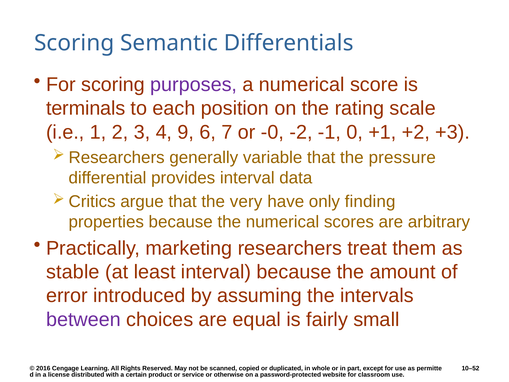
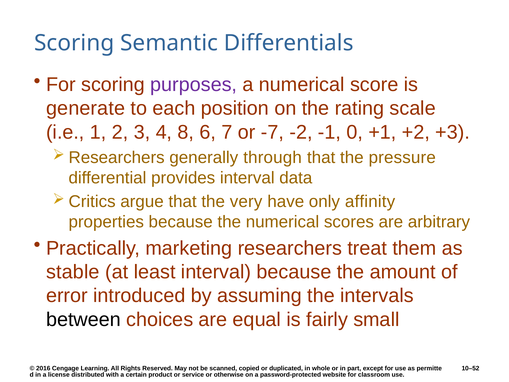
terminals: terminals -> generate
9: 9 -> 8
-0: -0 -> -7
variable: variable -> through
finding: finding -> affinity
between colour: purple -> black
